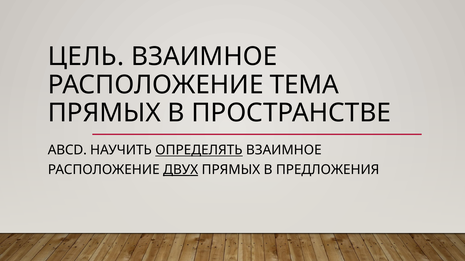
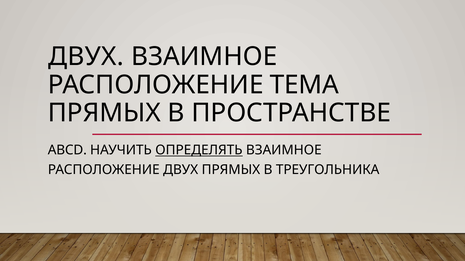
ЦЕЛЬ at (86, 57): ЦЕЛЬ -> ДВУХ
ДВУХ at (181, 170) underline: present -> none
ПРЕДЛОЖЕНИЯ: ПРЕДЛОЖЕНИЯ -> ТРЕУГОЛЬНИКА
